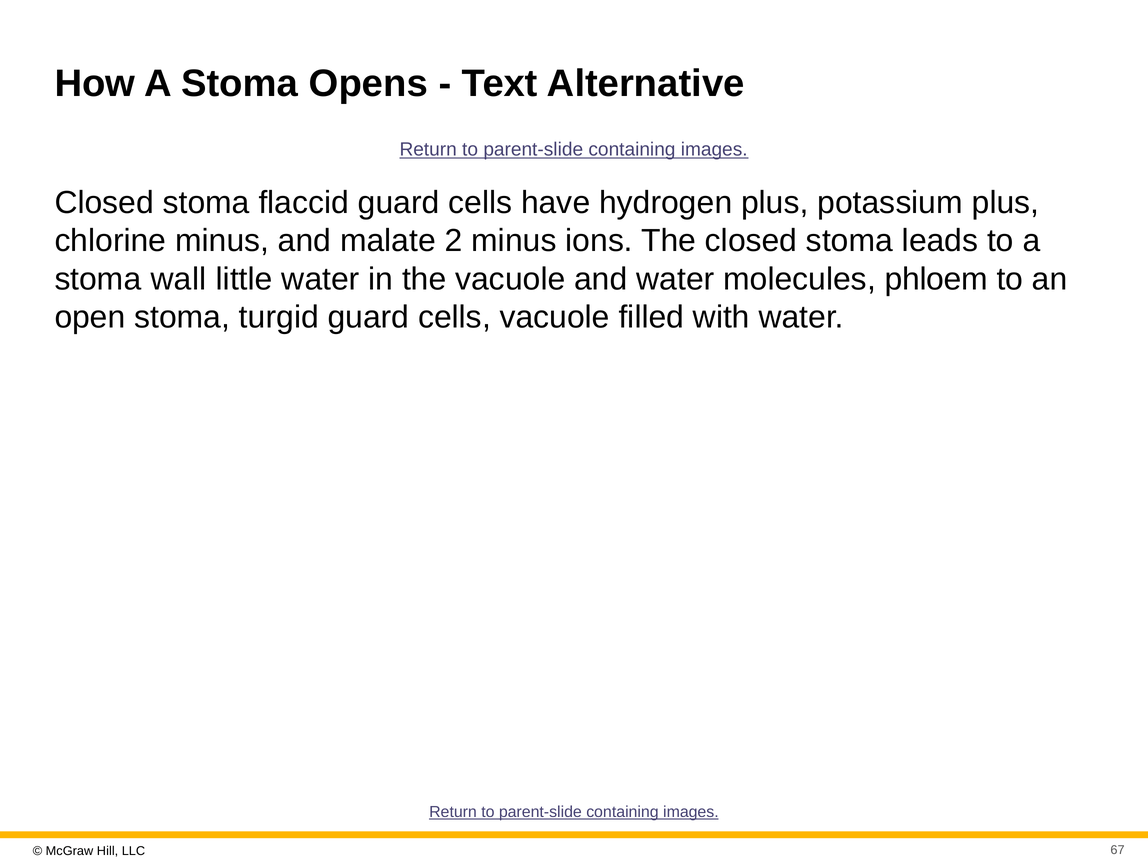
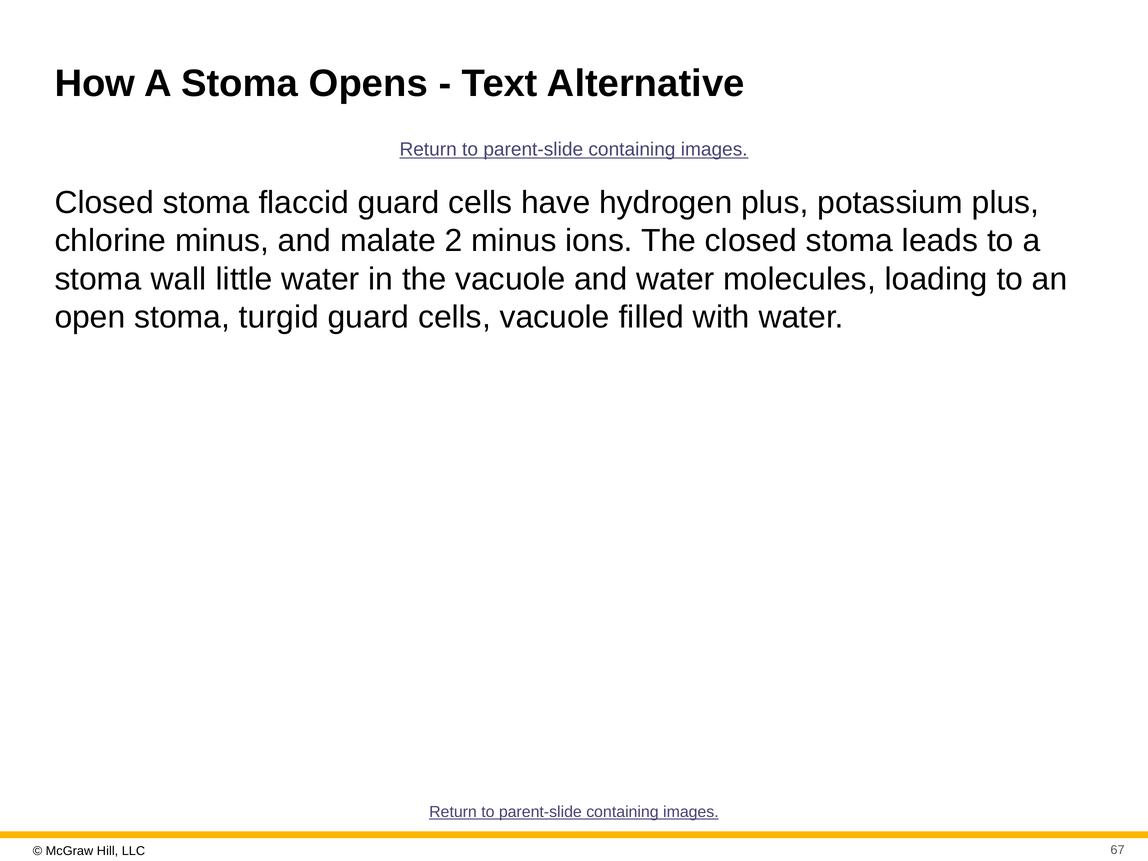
phloem: phloem -> loading
